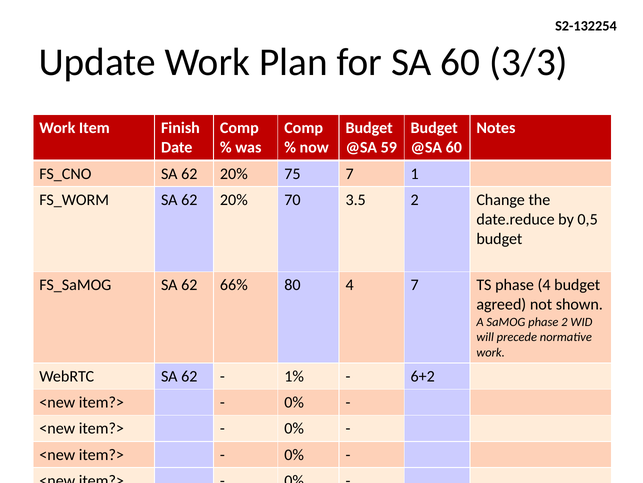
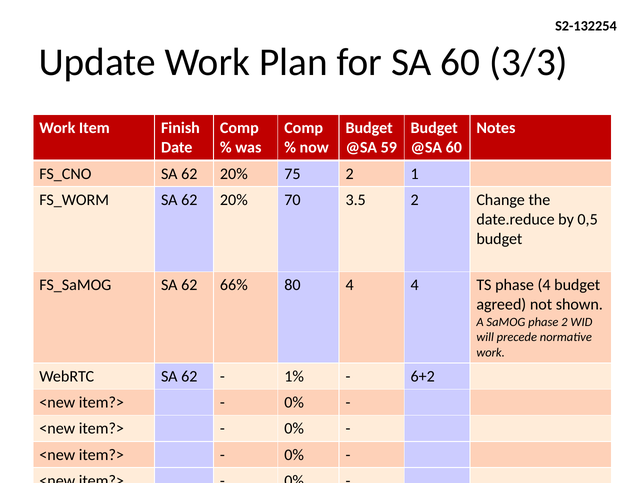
75 7: 7 -> 2
4 7: 7 -> 4
